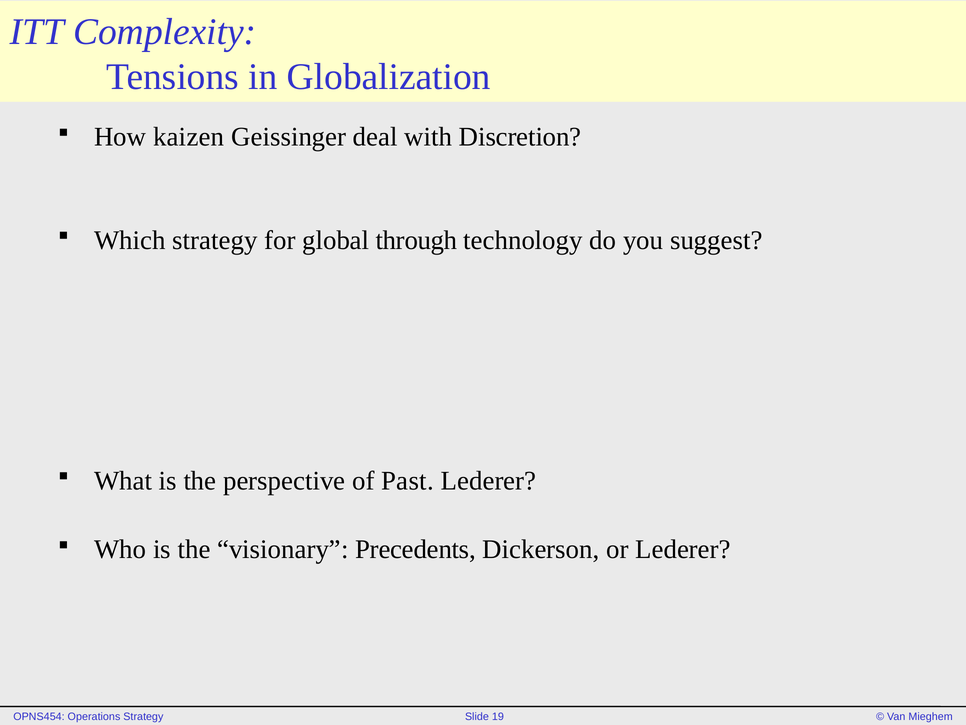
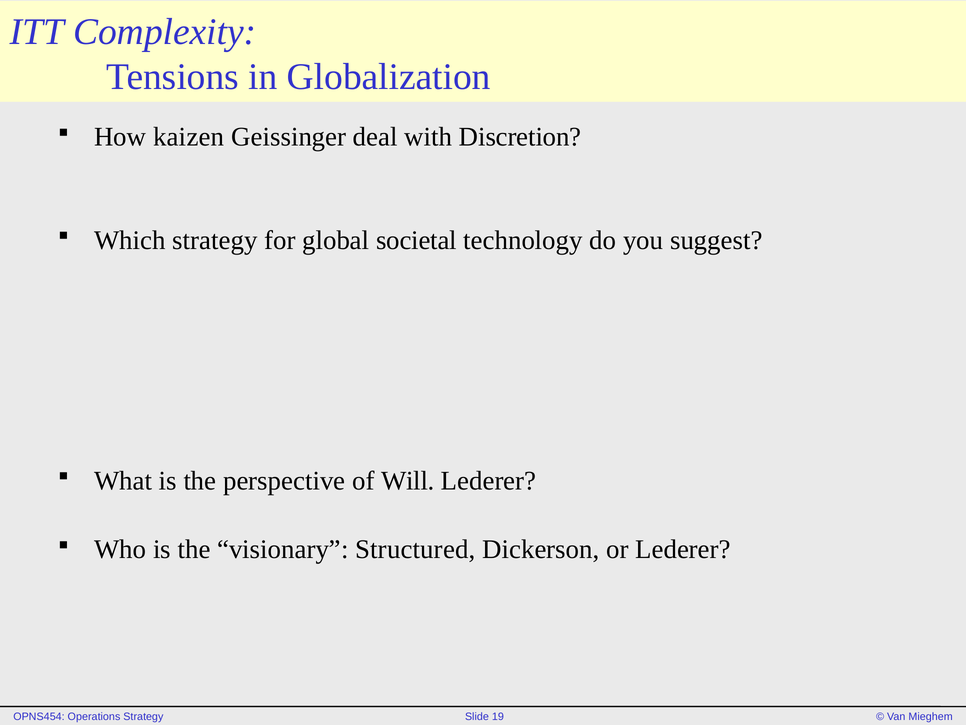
through: through -> societal
Past: Past -> Will
Precedents: Precedents -> Structured
